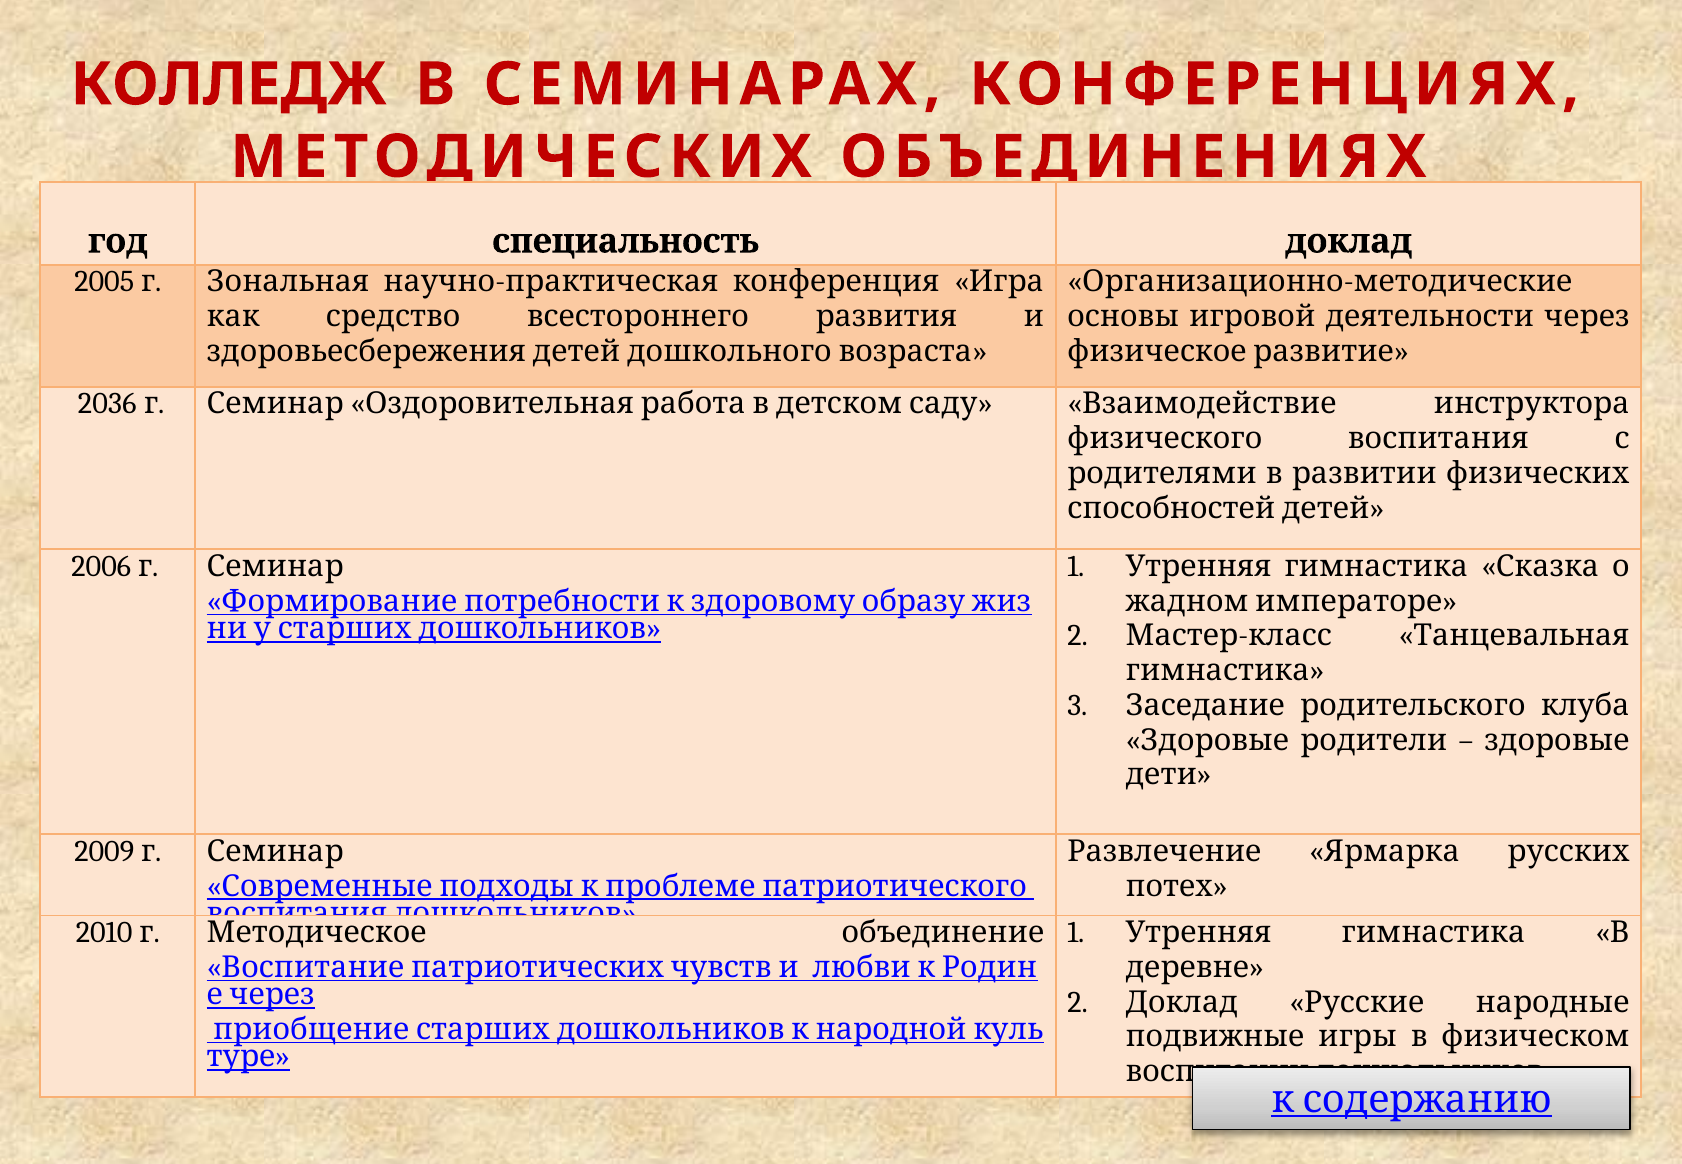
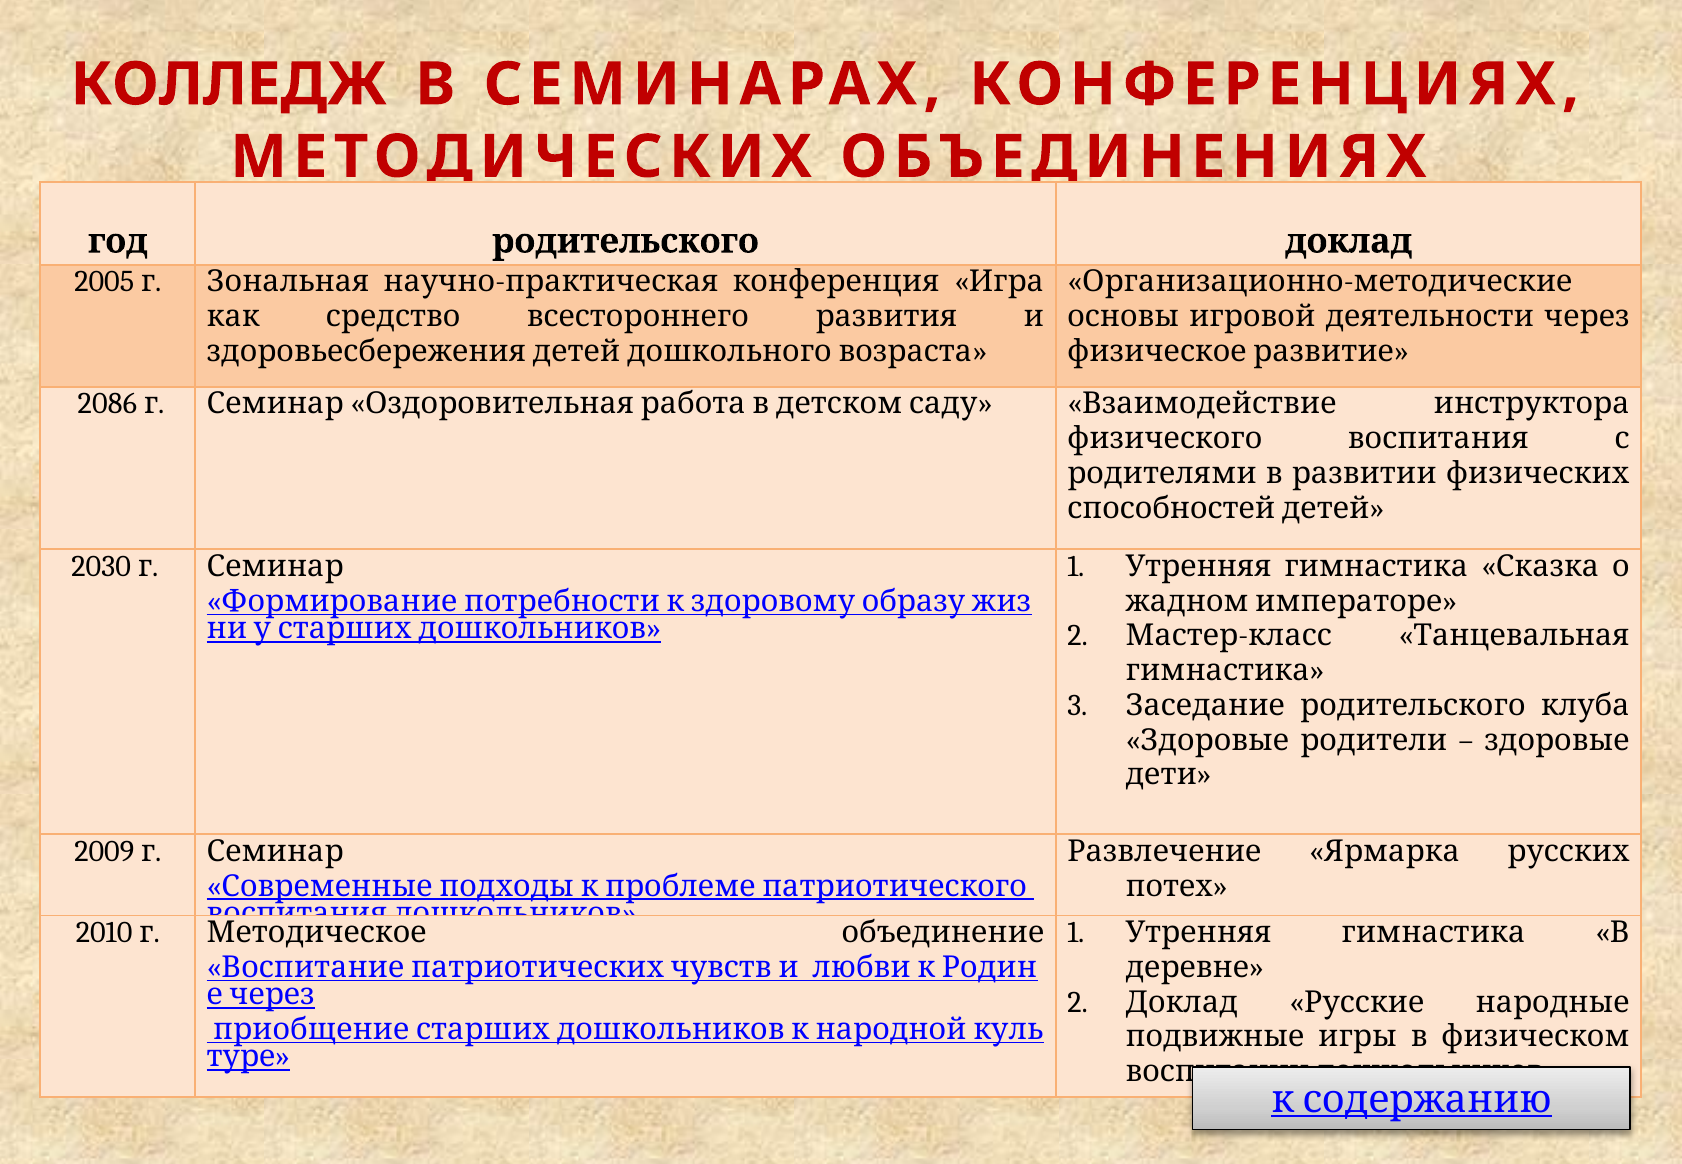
год специальность: специальность -> родительского
2036: 2036 -> 2086
2006: 2006 -> 2030
